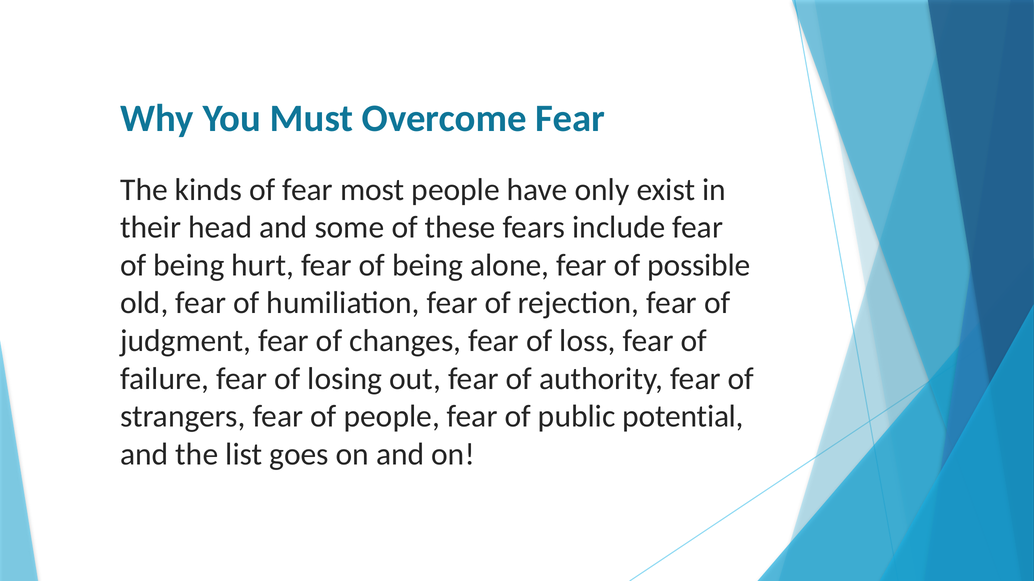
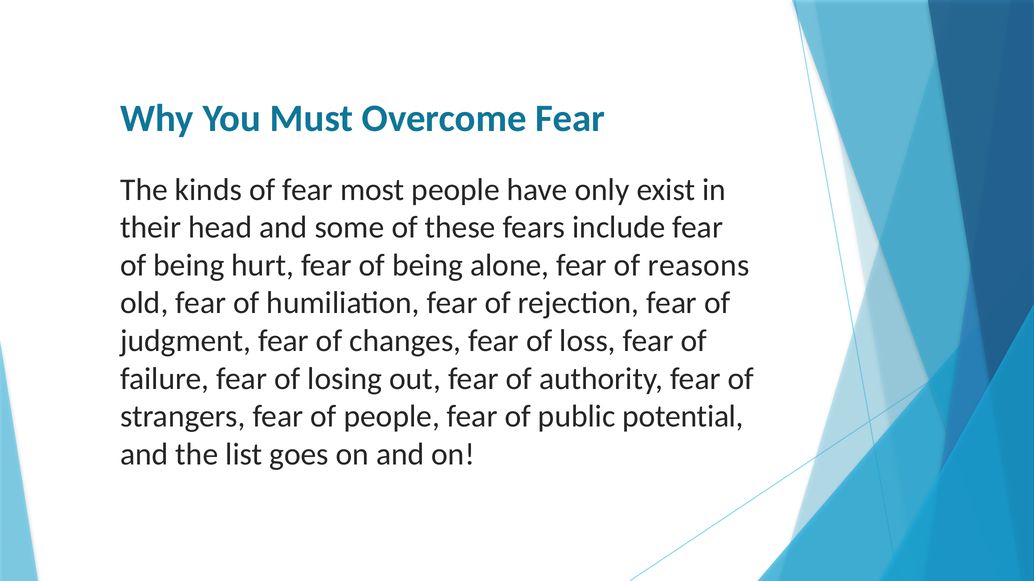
possible: possible -> reasons
